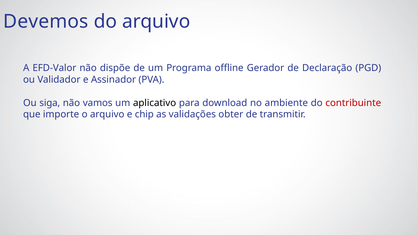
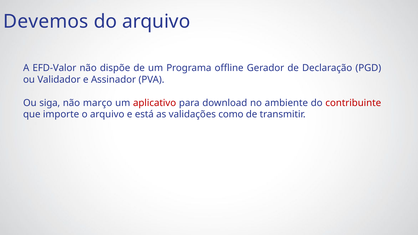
vamos: vamos -> março
aplicativo colour: black -> red
chip: chip -> está
obter: obter -> como
